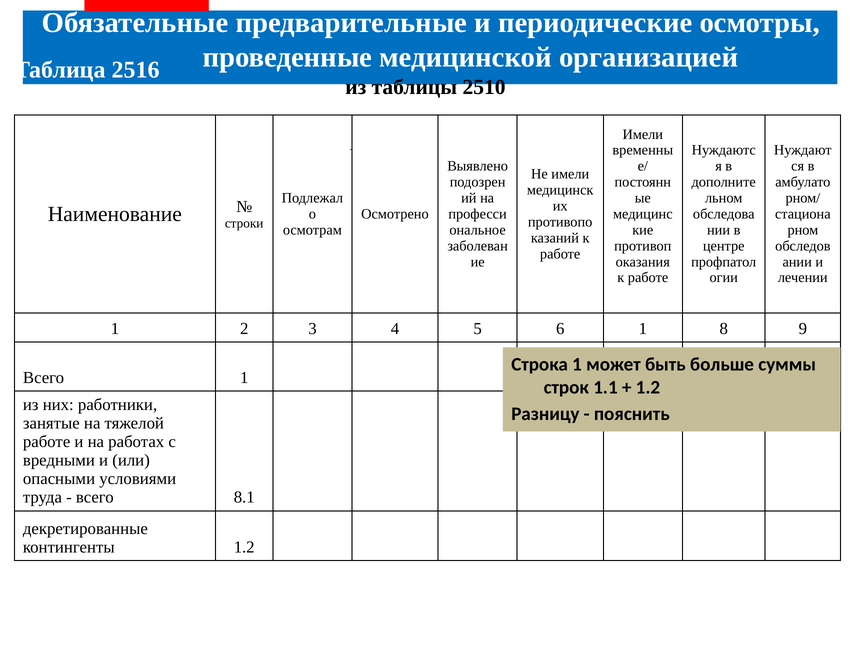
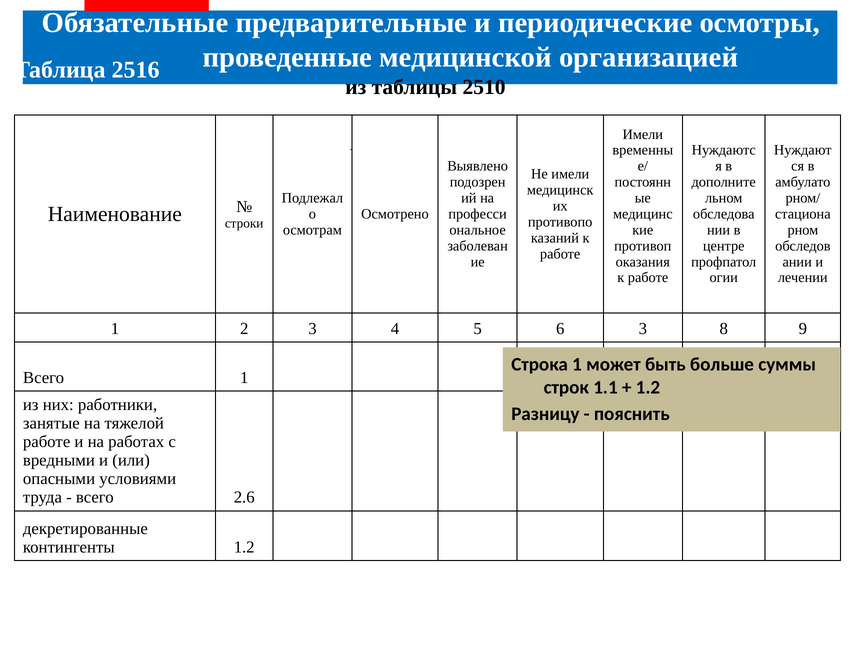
6 1: 1 -> 3
8.1: 8.1 -> 2.6
